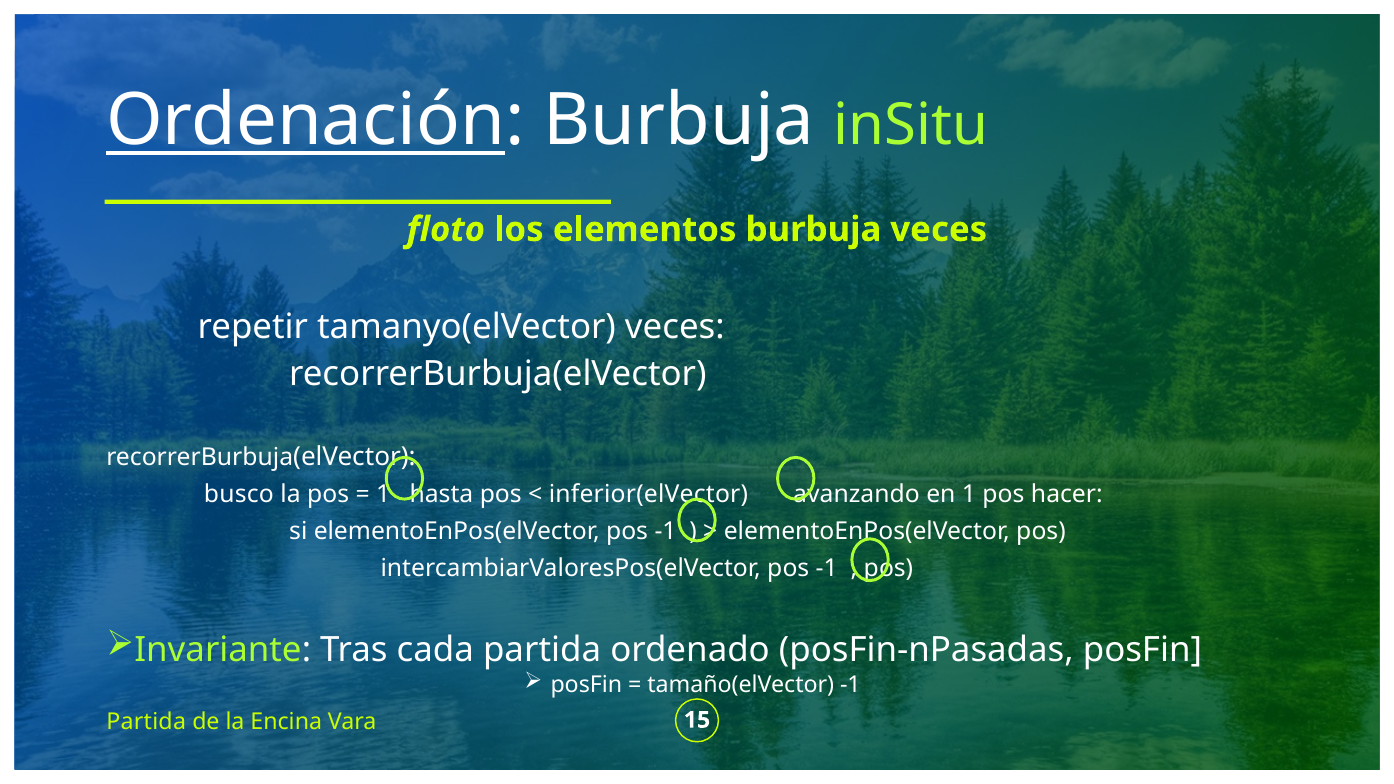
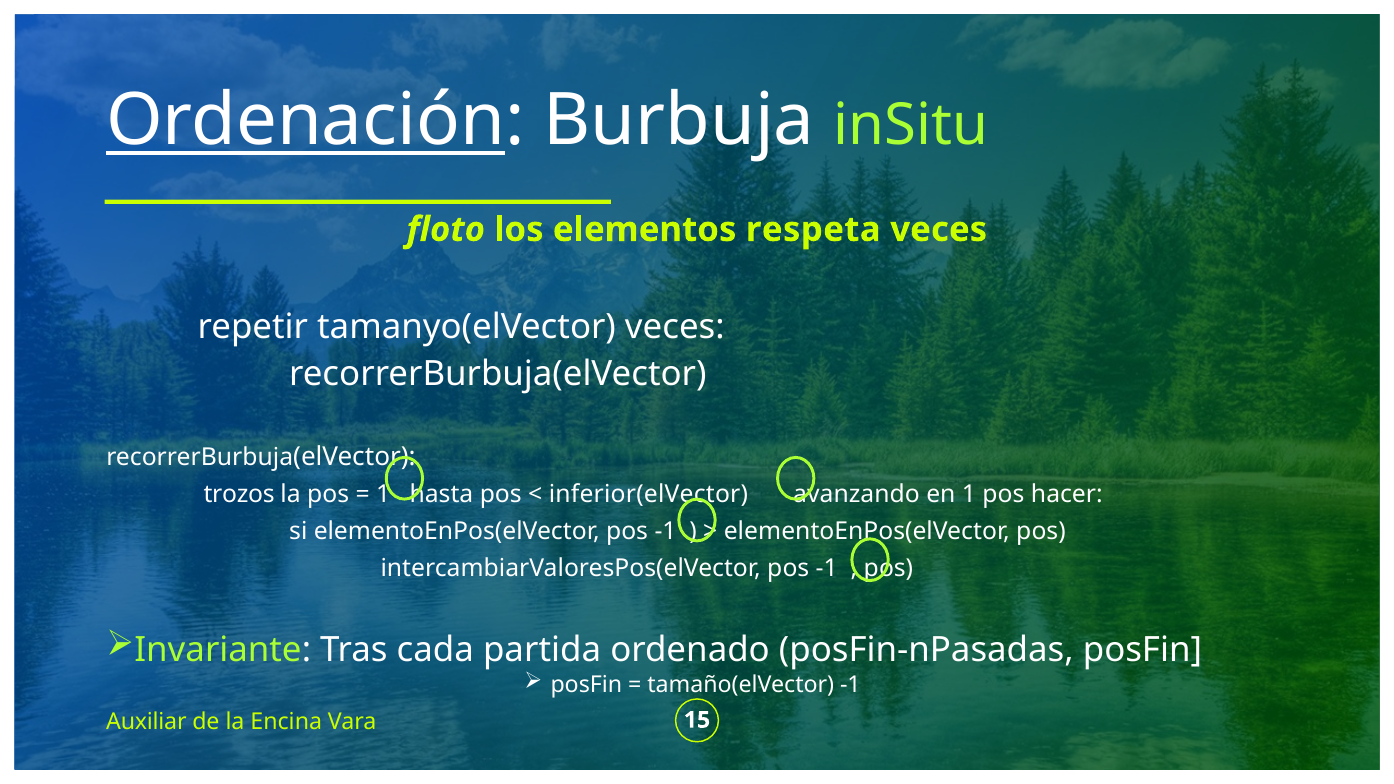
elementos burbuja: burbuja -> respeta
busco: busco -> trozos
Partida at (146, 722): Partida -> Auxiliar
